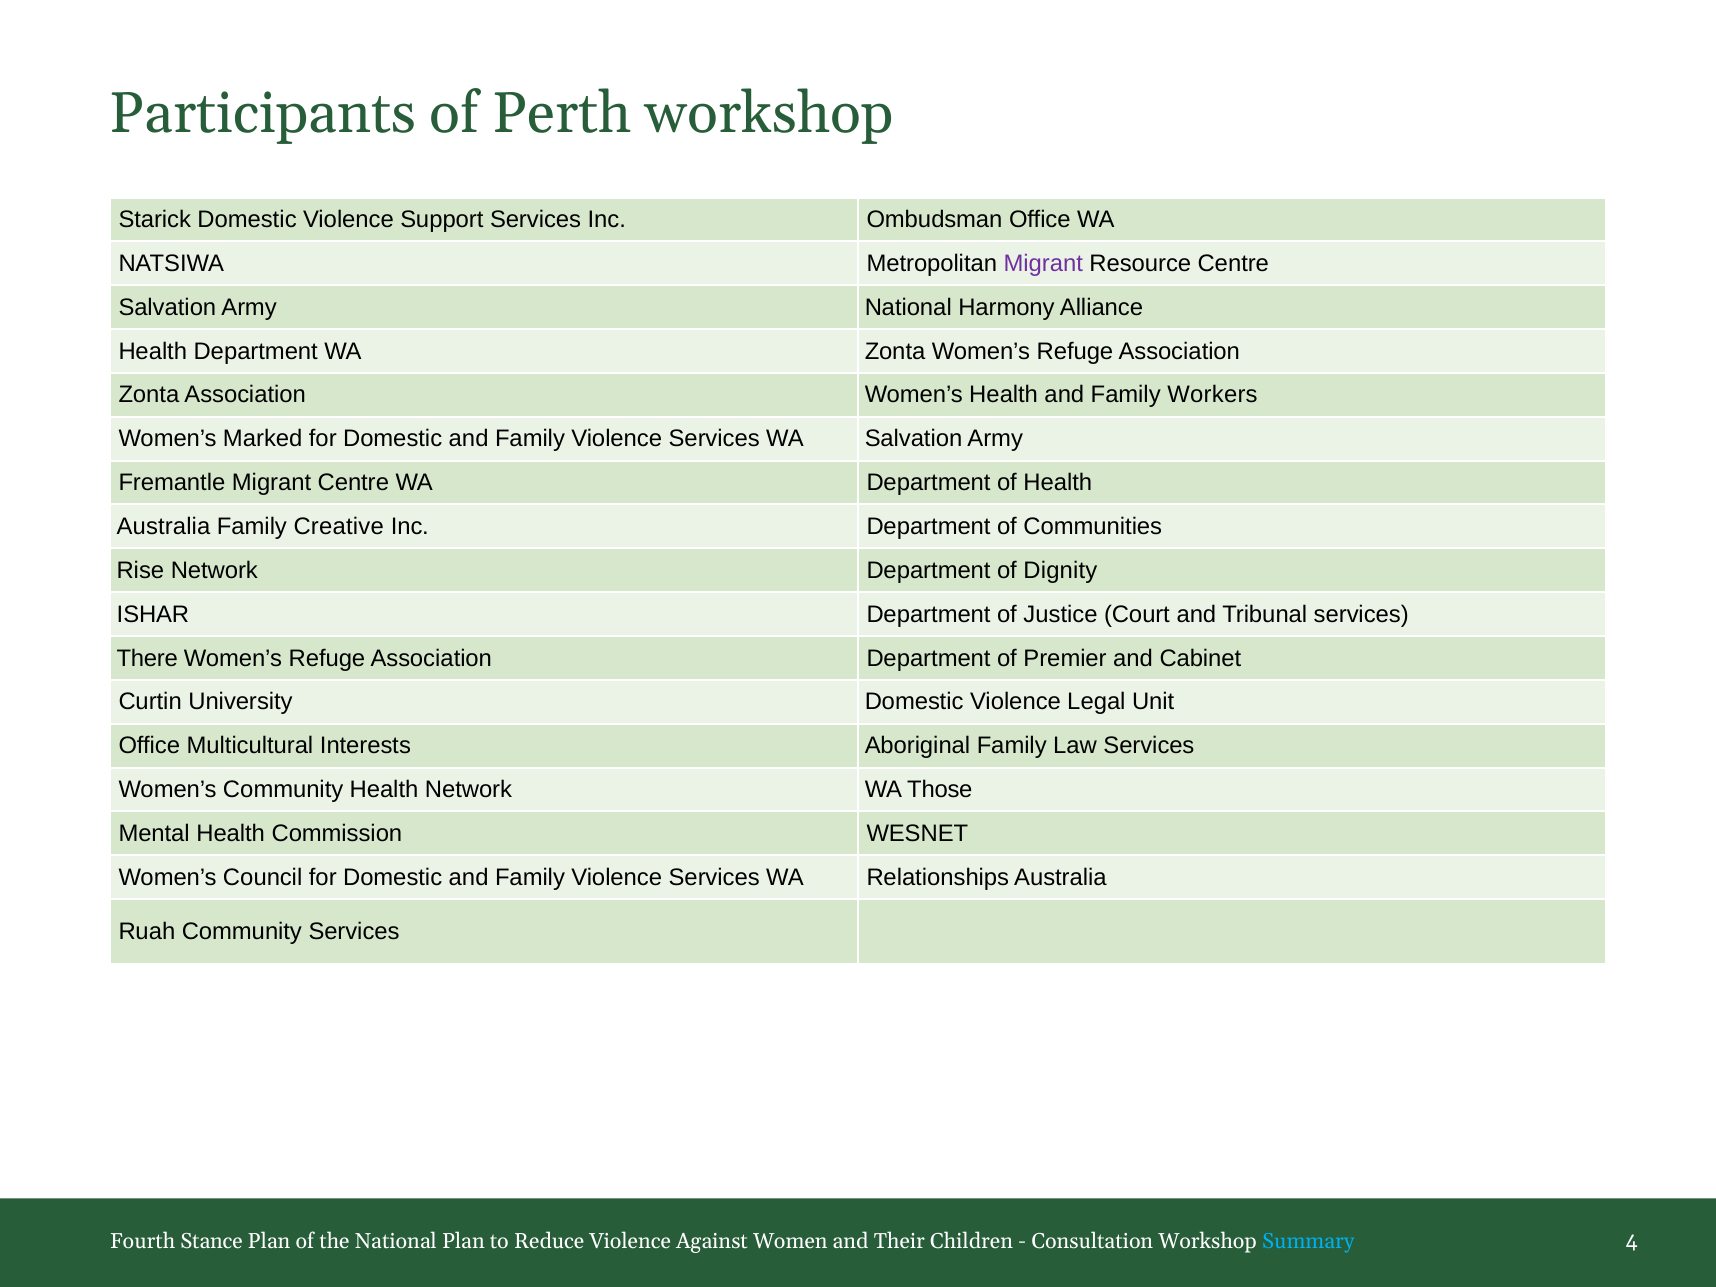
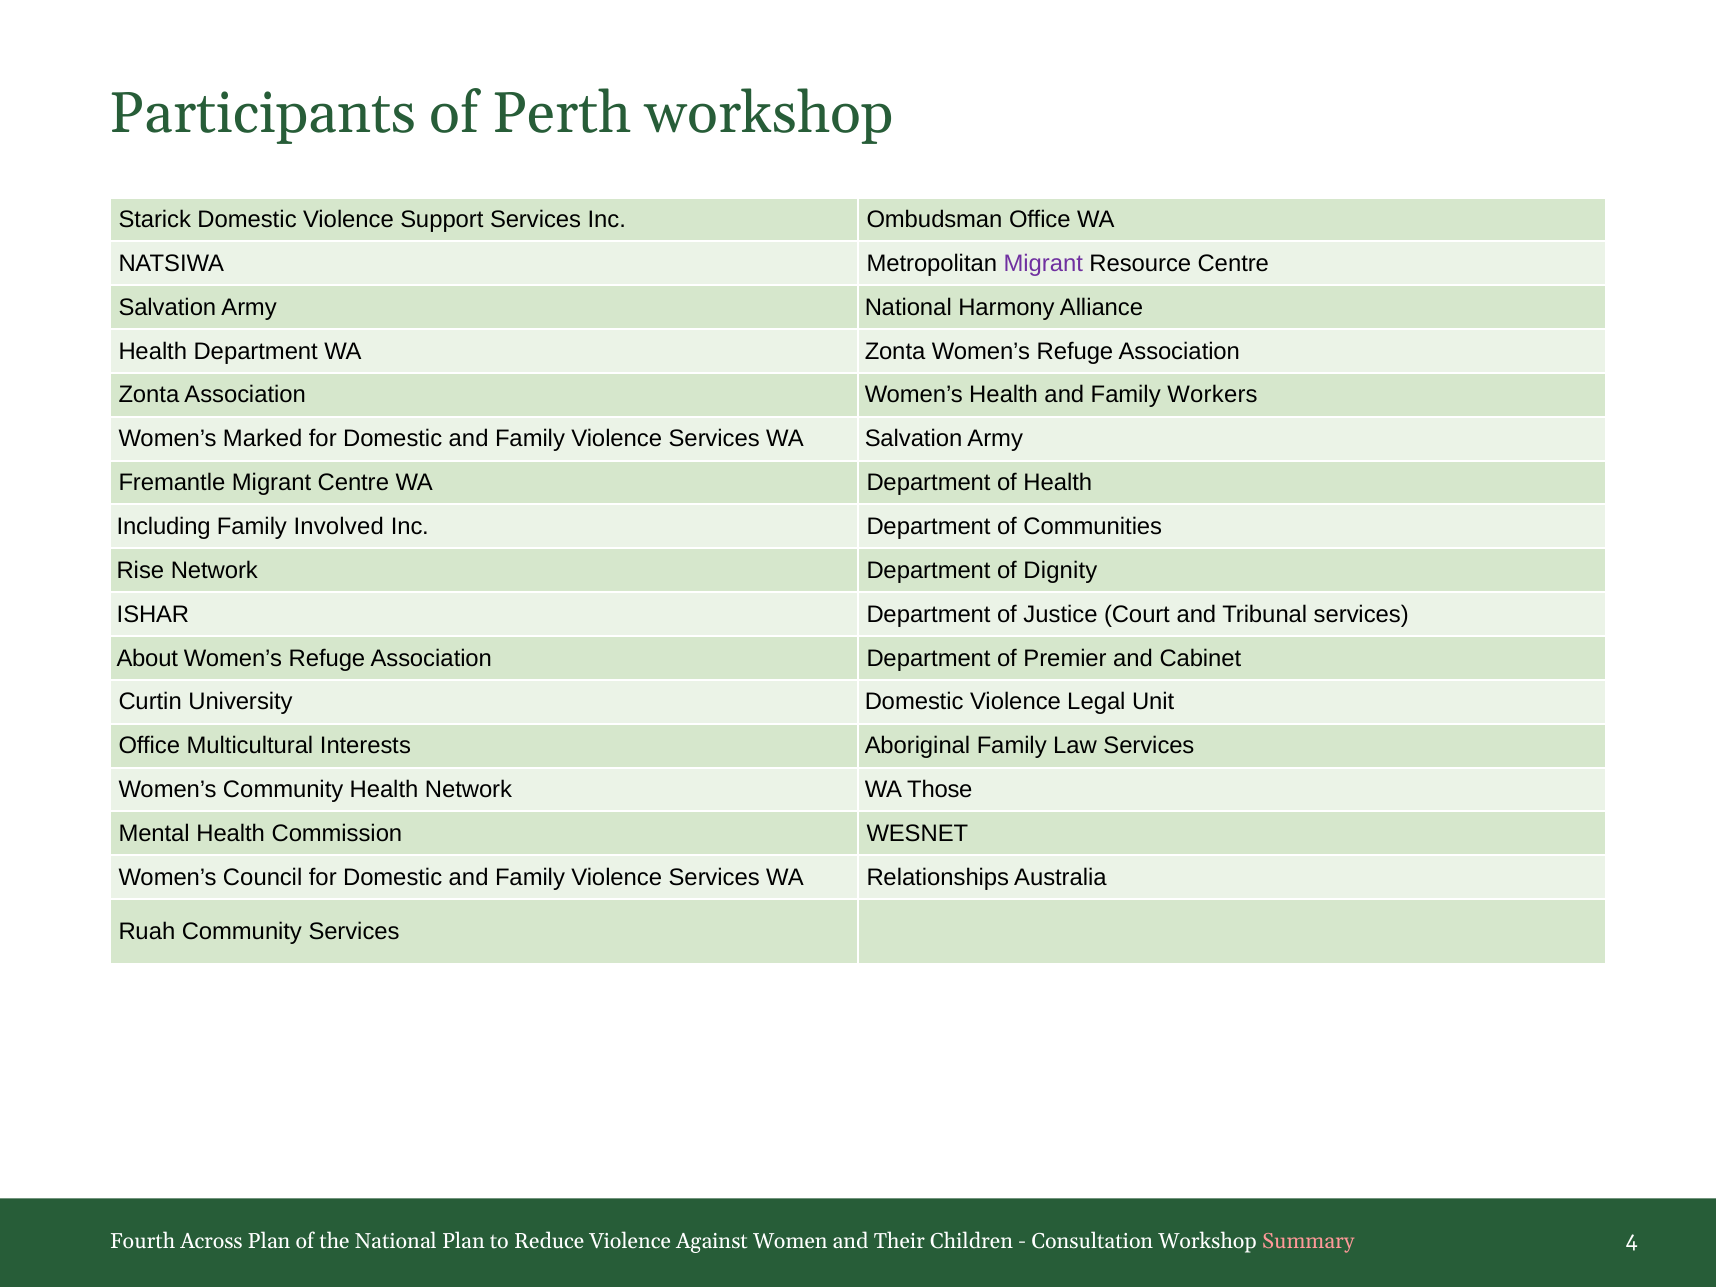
Australia at (164, 527): Australia -> Including
Creative: Creative -> Involved
There: There -> About
Stance: Stance -> Across
Summary colour: light blue -> pink
